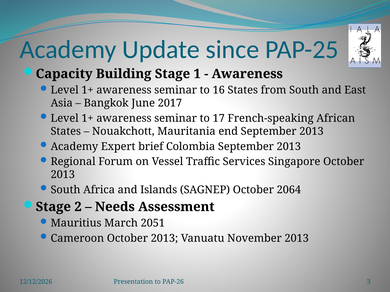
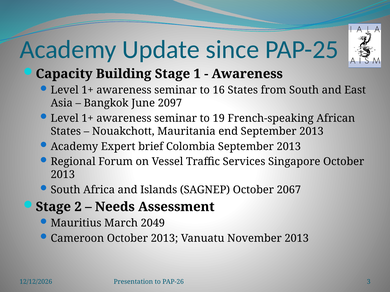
2017: 2017 -> 2097
17: 17 -> 19
2064: 2064 -> 2067
2051: 2051 -> 2049
